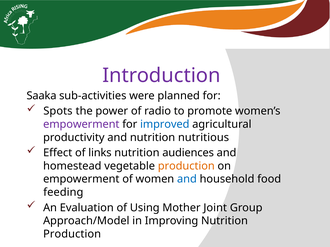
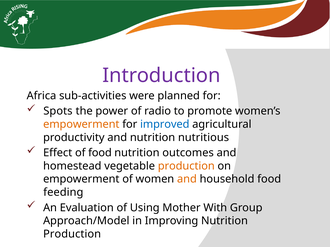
Saaka: Saaka -> Africa
empowerment at (81, 124) colour: purple -> orange
of links: links -> food
audiences: audiences -> outcomes
and at (187, 179) colour: blue -> orange
Joint: Joint -> With
